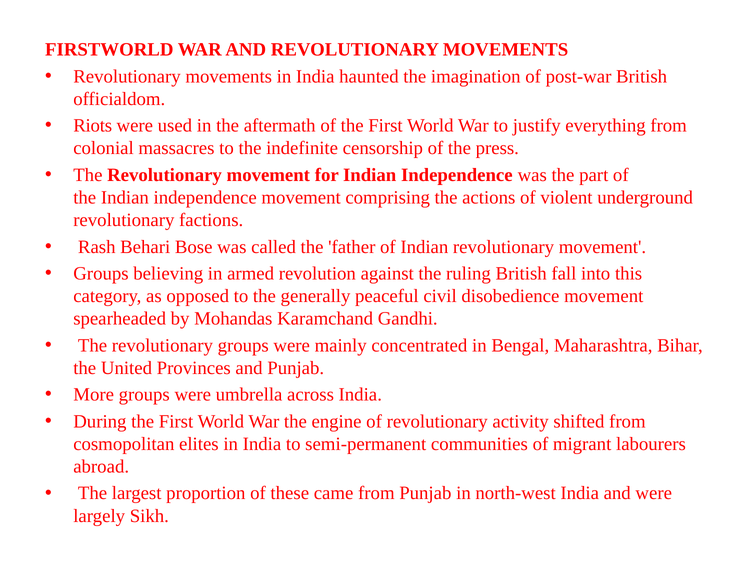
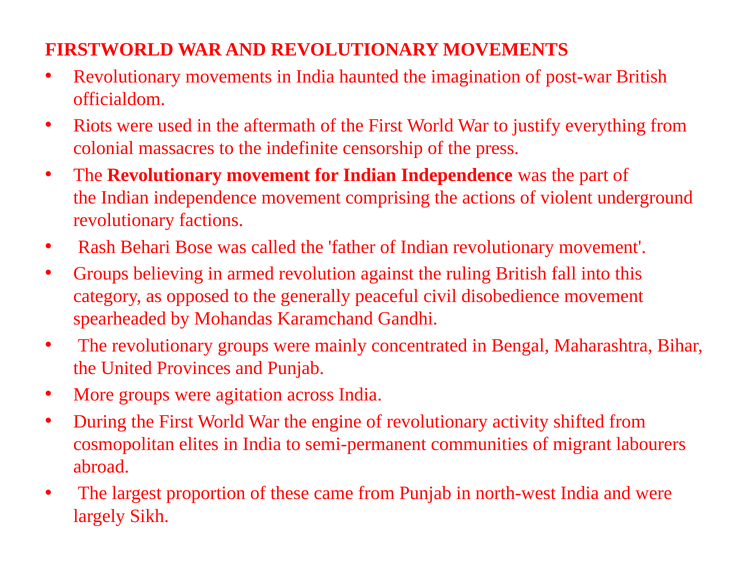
umbrella: umbrella -> agitation
